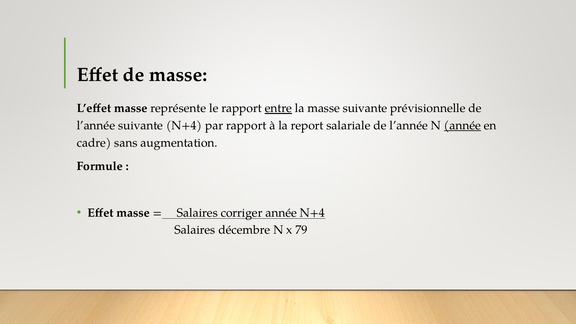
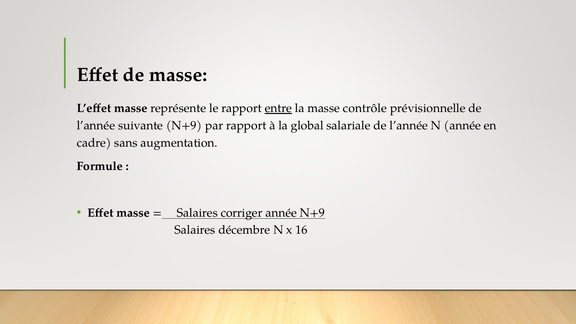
masse suivante: suivante -> contrôle
suivante N+4: N+4 -> N+9
report: report -> global
année at (462, 126) underline: present -> none
année N+4: N+4 -> N+9
79: 79 -> 16
